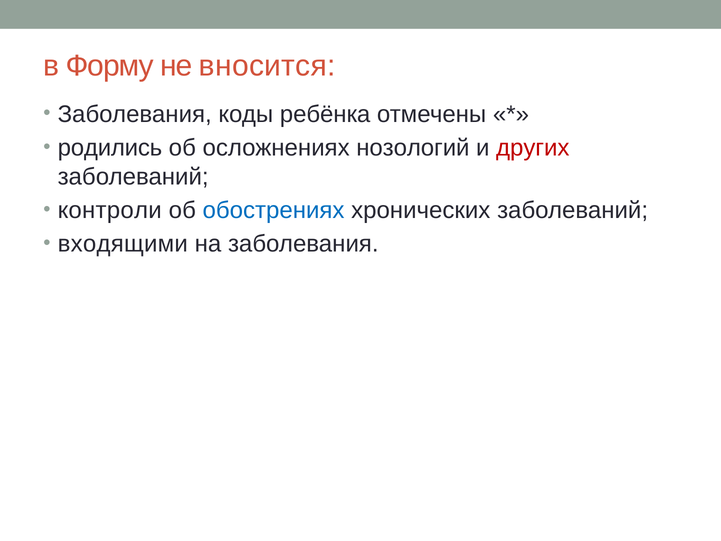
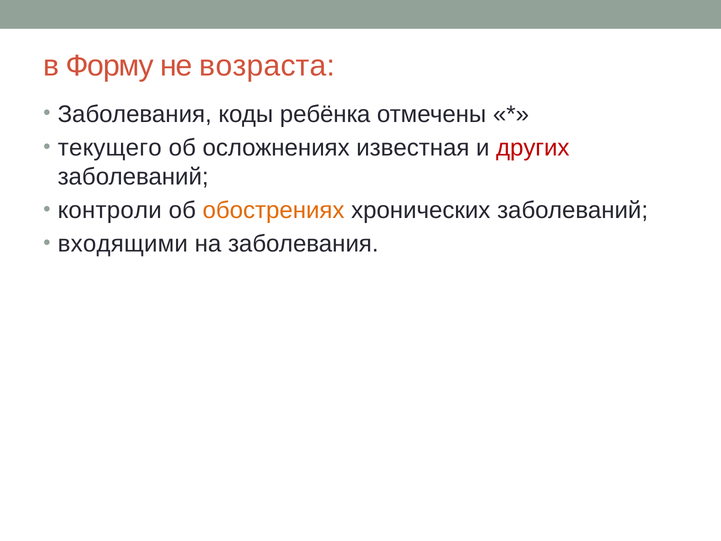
вносится: вносится -> возраста
родились: родились -> текущего
нозологий: нозологий -> известная
обострениях colour: blue -> orange
